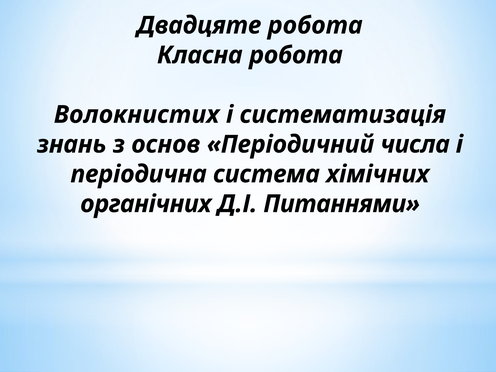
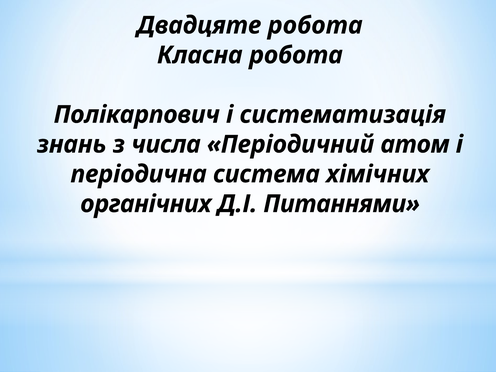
Волокнистих: Волокнистих -> Полікарпович
основ: основ -> числа
числа: числа -> атом
